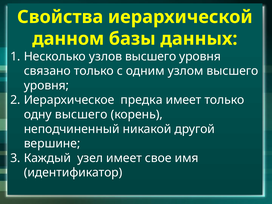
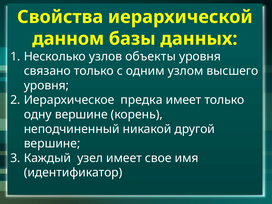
узлов высшего: высшего -> объекты
одну высшего: высшего -> вершине
